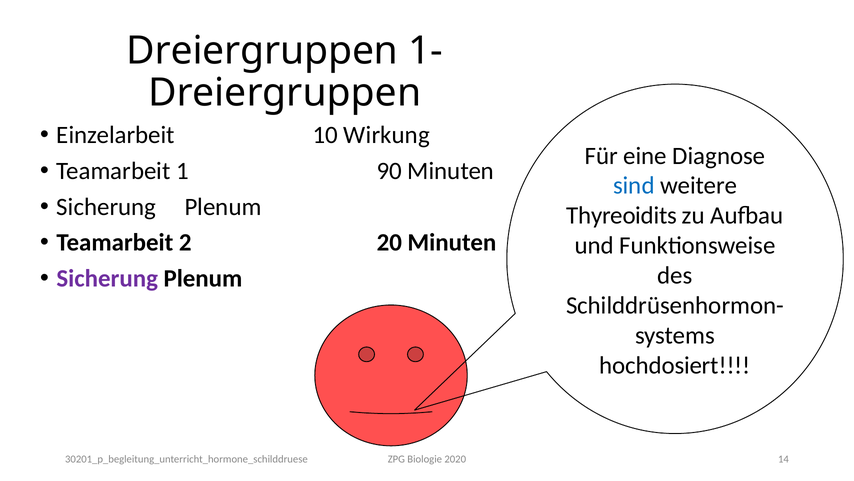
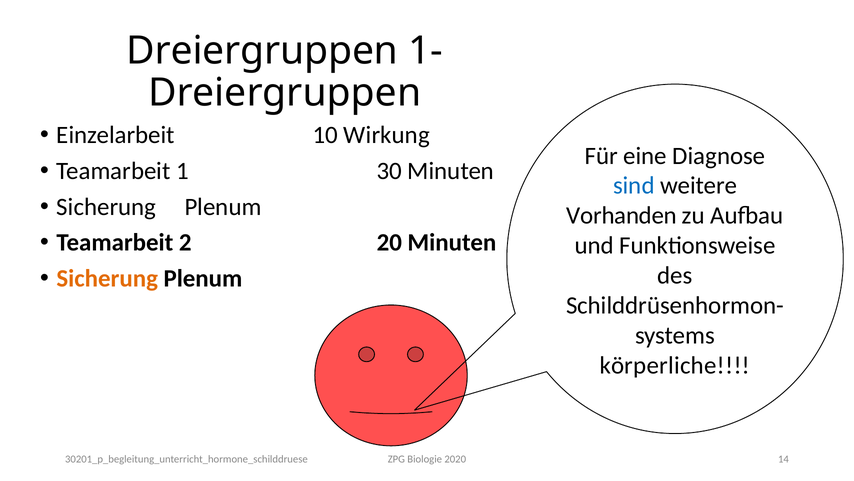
90: 90 -> 30
Thyreoidits: Thyreoidits -> Vorhanden
Sicherung at (107, 278) colour: purple -> orange
hochdosiert: hochdosiert -> körperliche
